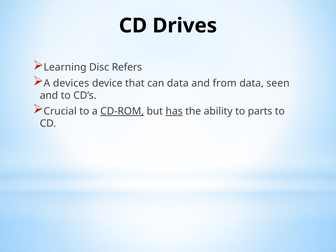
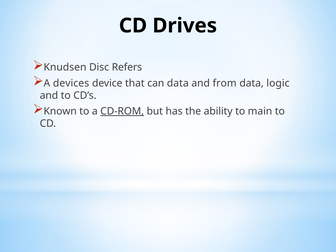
Learning: Learning -> Knudsen
seen: seen -> logic
Crucial: Crucial -> Known
has underline: present -> none
parts: parts -> main
